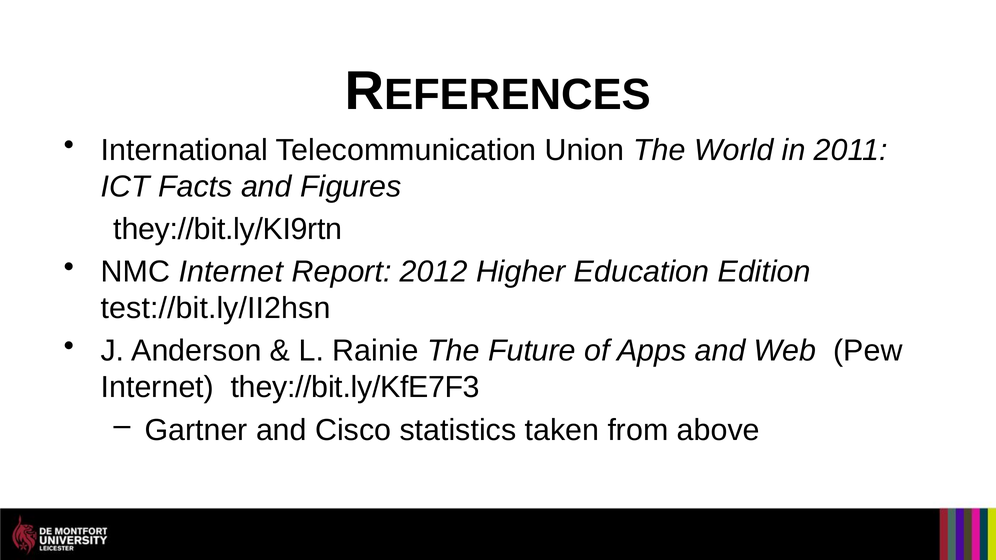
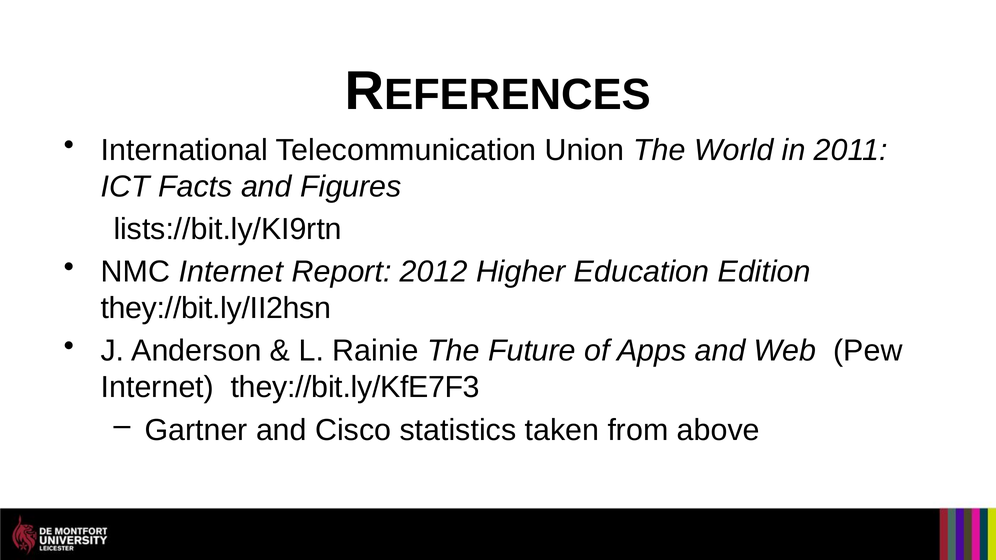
they://bit.ly/KI9rtn: they://bit.ly/KI9rtn -> lists://bit.ly/KI9rtn
test://bit.ly/II2hsn: test://bit.ly/II2hsn -> they://bit.ly/II2hsn
